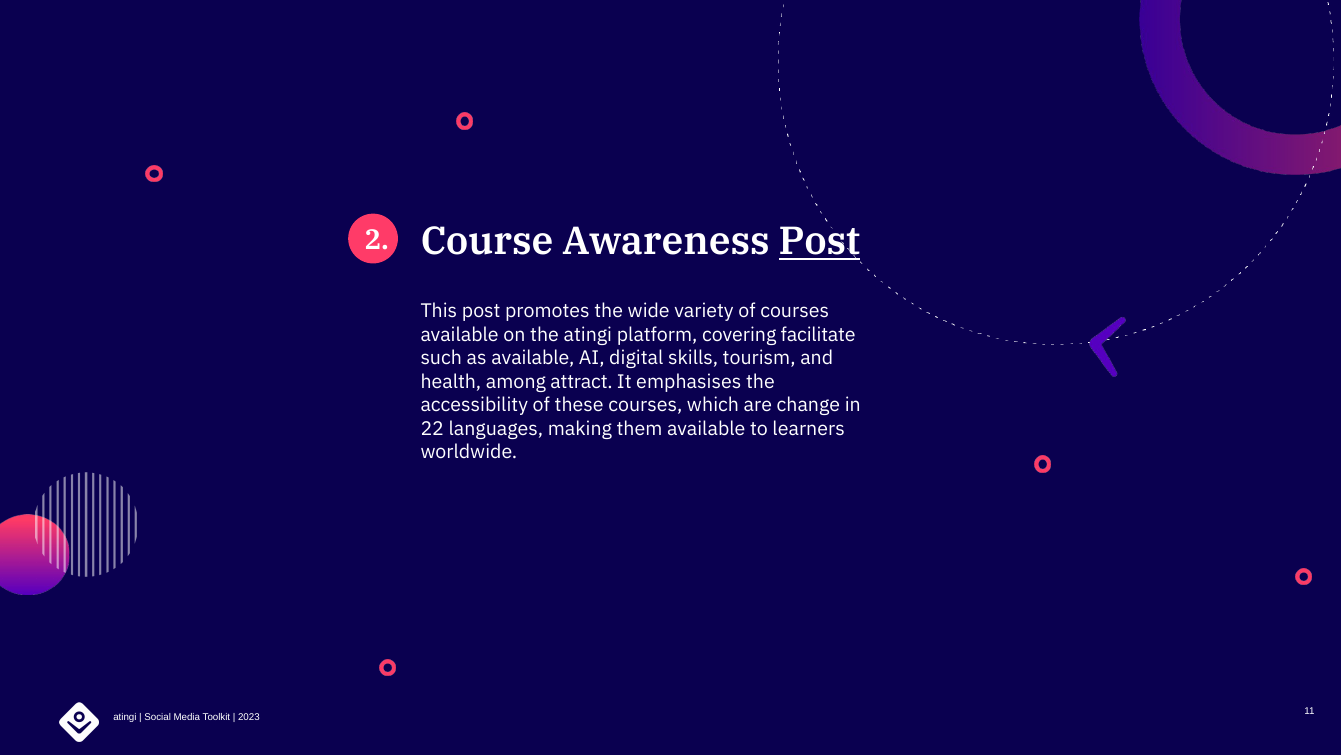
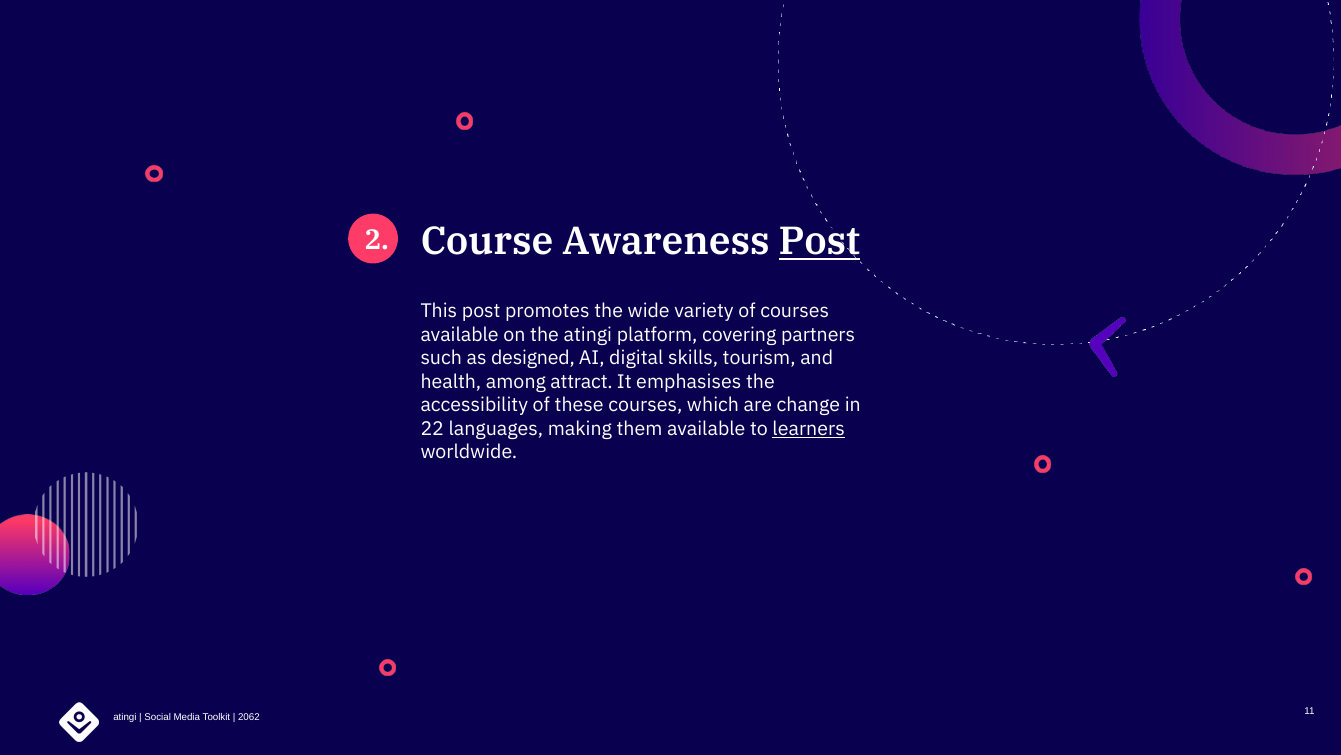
facilitate: facilitate -> partners
as available: available -> designed
learners underline: none -> present
2023: 2023 -> 2062
